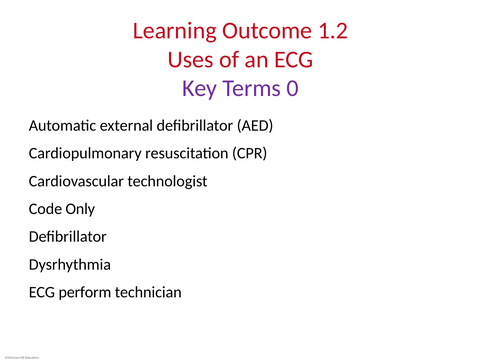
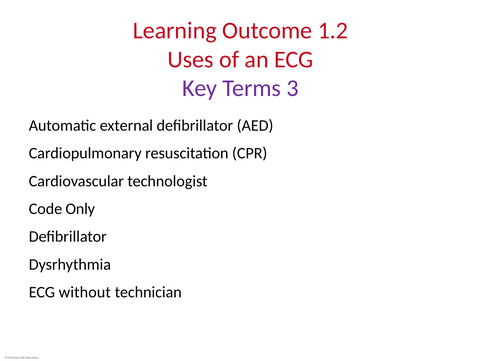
0: 0 -> 3
perform: perform -> without
